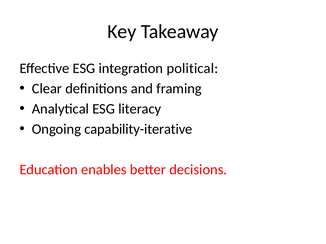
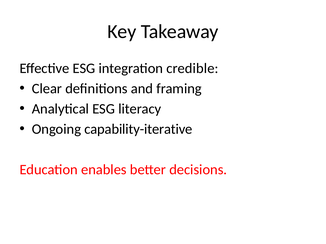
political: political -> credible
